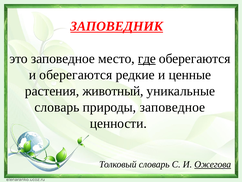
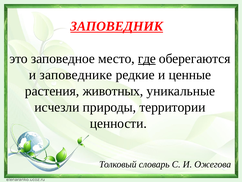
и оберегаются: оберегаются -> заповеднике
животный: животный -> животных
словарь at (57, 107): словарь -> исчезли
природы заповедное: заповедное -> территории
Ожегова underline: present -> none
